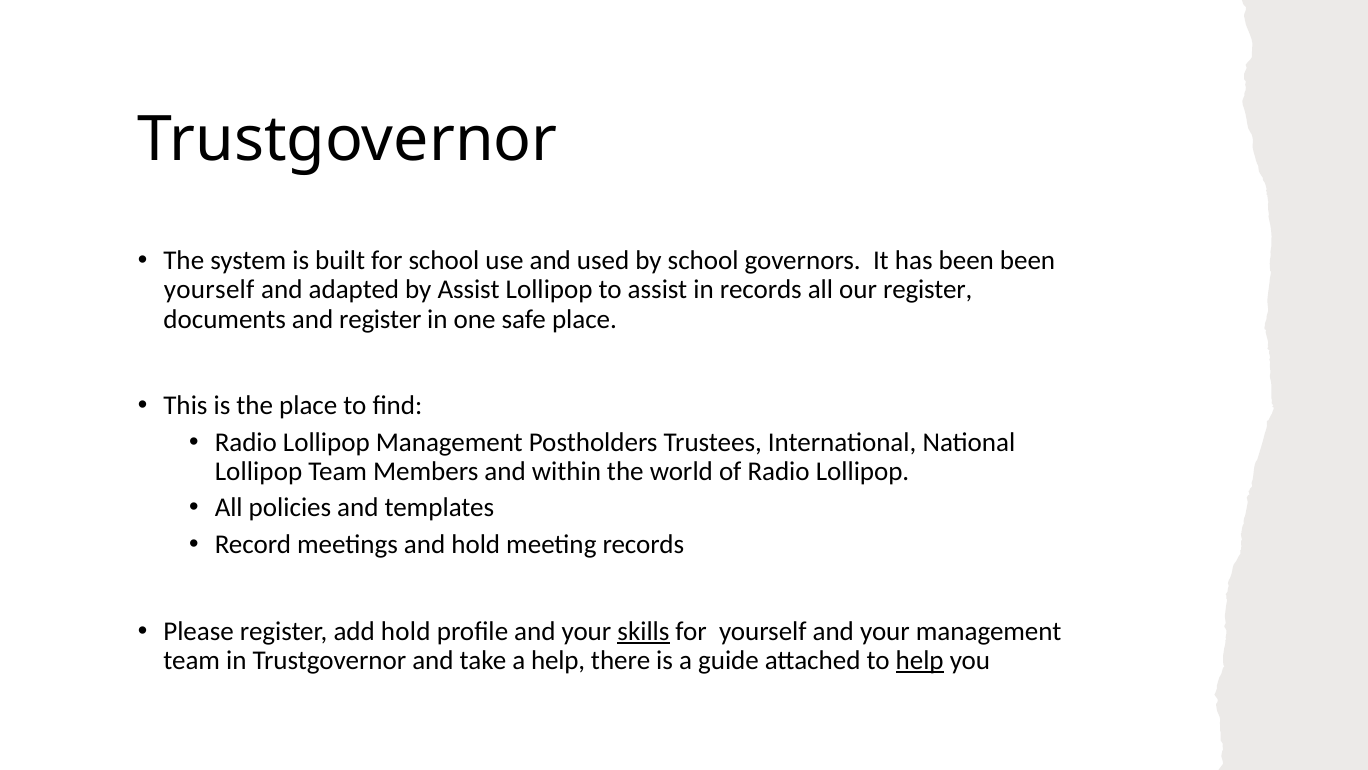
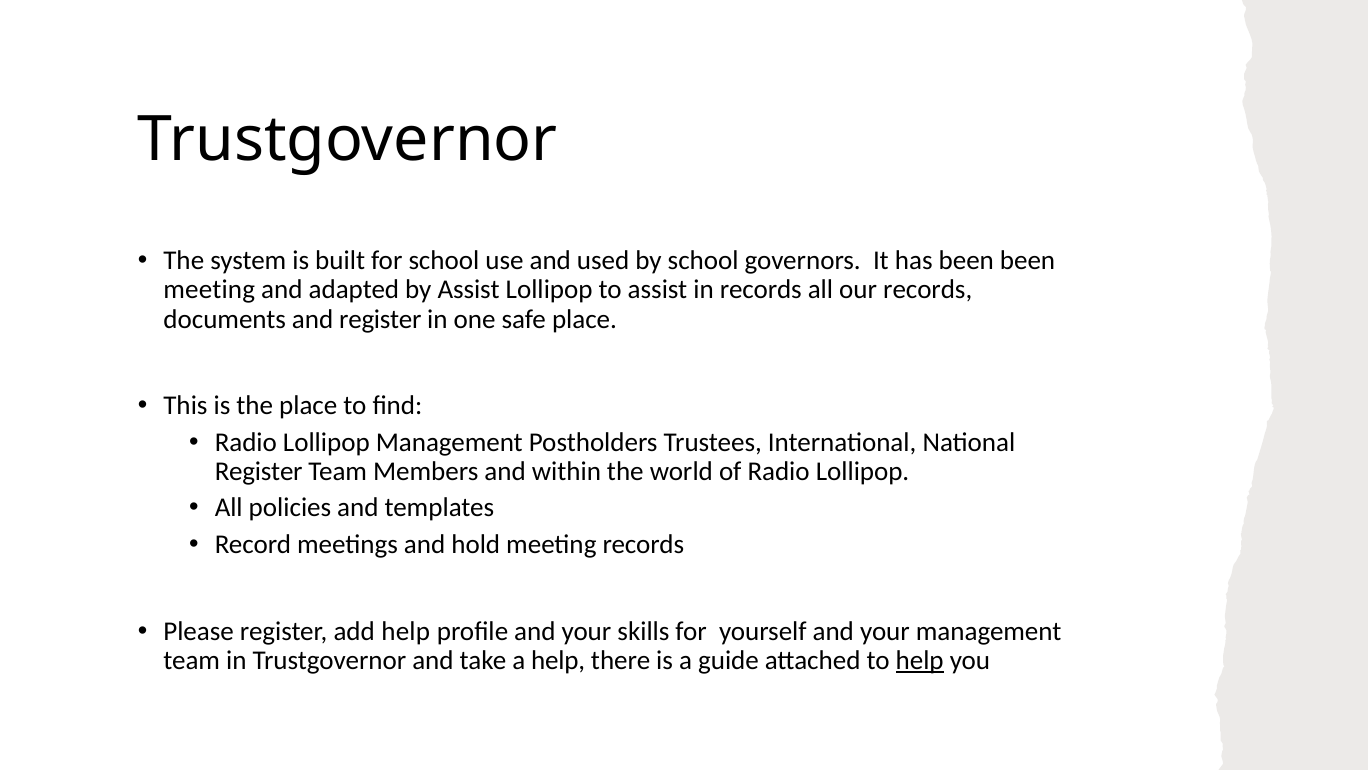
yourself at (209, 290): yourself -> meeting
our register: register -> records
Lollipop at (259, 471): Lollipop -> Register
add hold: hold -> help
skills underline: present -> none
